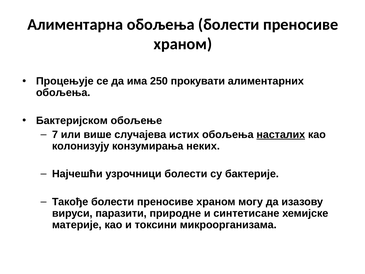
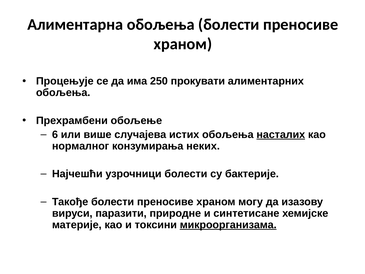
Бактеријском: Бактеријском -> Прехрамбени
7: 7 -> 6
колонизују: колонизују -> нормалног
микроорганизама underline: none -> present
